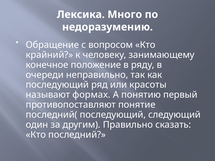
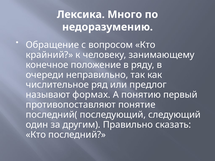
последующий at (57, 85): последующий -> числительное
красоты: красоты -> предлог
